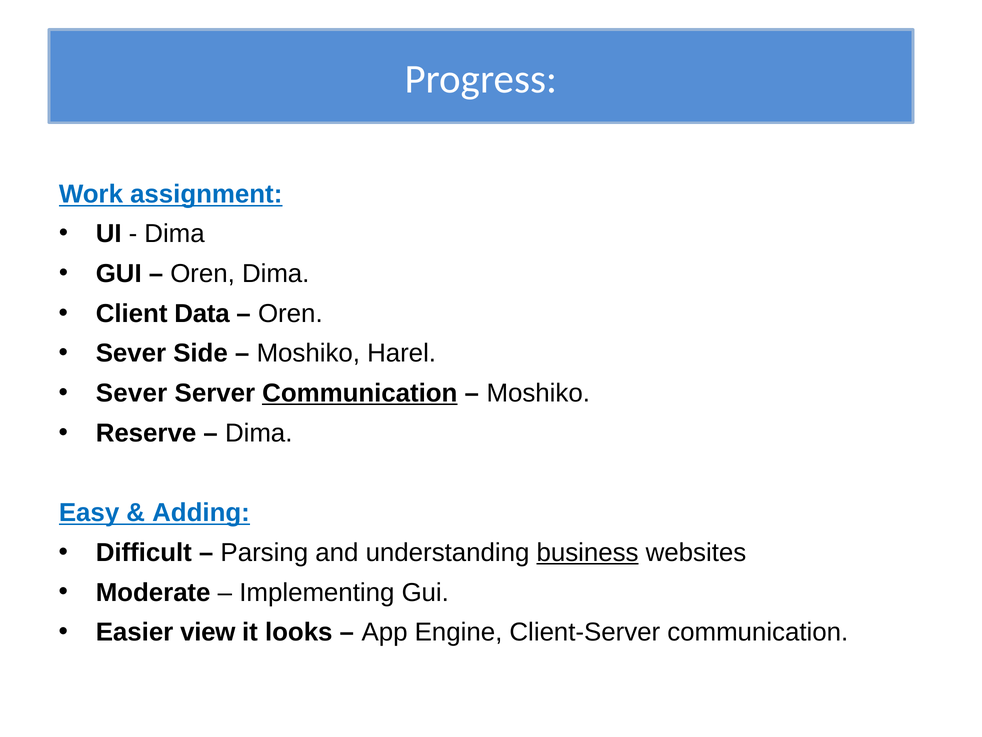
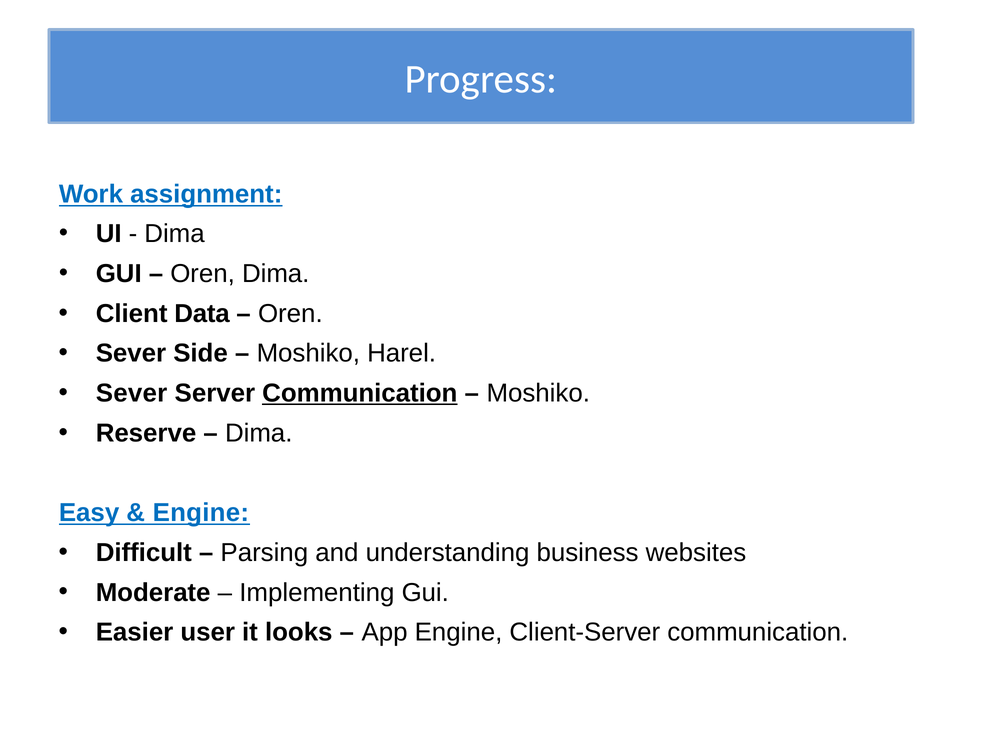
Adding at (201, 512): Adding -> Engine
business underline: present -> none
view: view -> user
